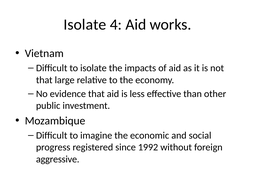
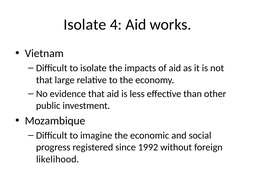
aggressive: aggressive -> likelihood
